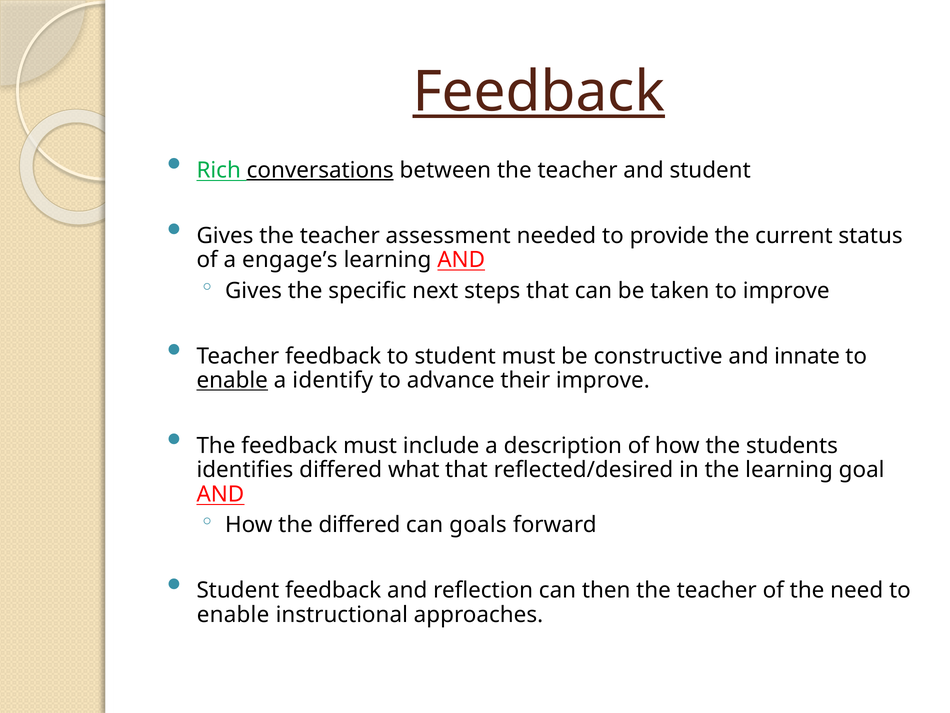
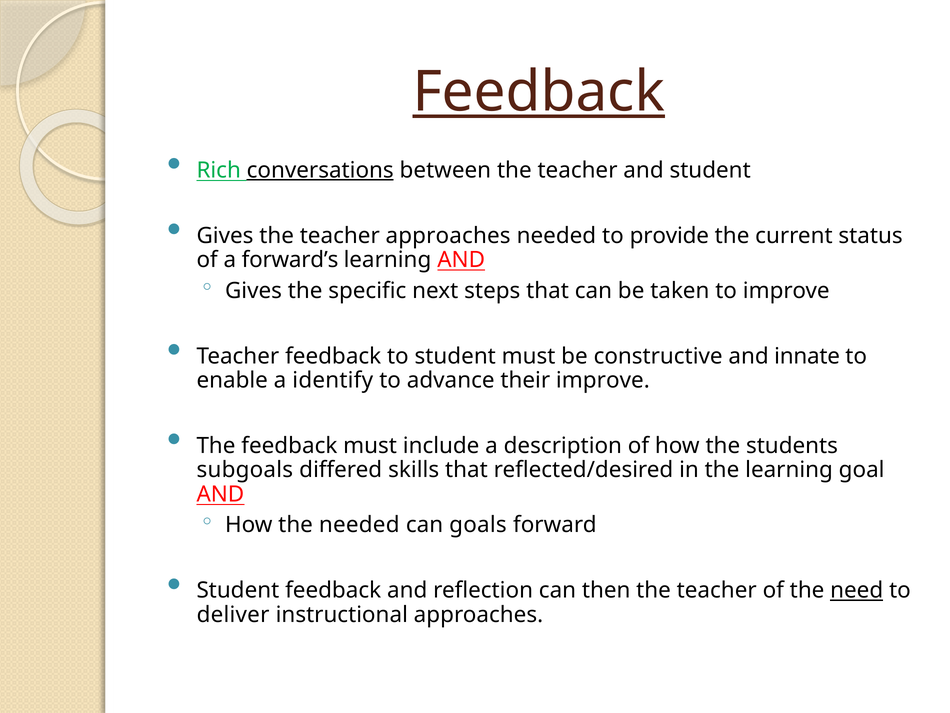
teacher assessment: assessment -> approaches
engage’s: engage’s -> forward’s
enable at (232, 380) underline: present -> none
identifies: identifies -> subgoals
what: what -> skills
the differed: differed -> needed
need underline: none -> present
enable at (233, 614): enable -> deliver
